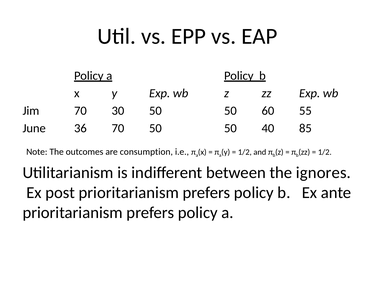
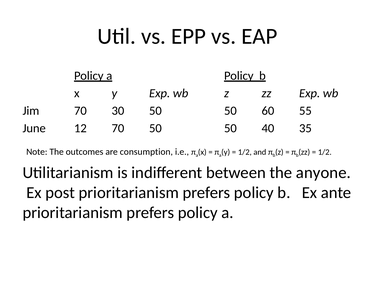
36: 36 -> 12
85: 85 -> 35
ignores: ignores -> anyone
